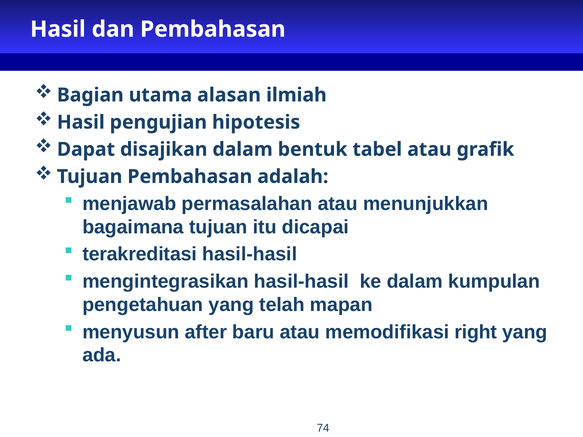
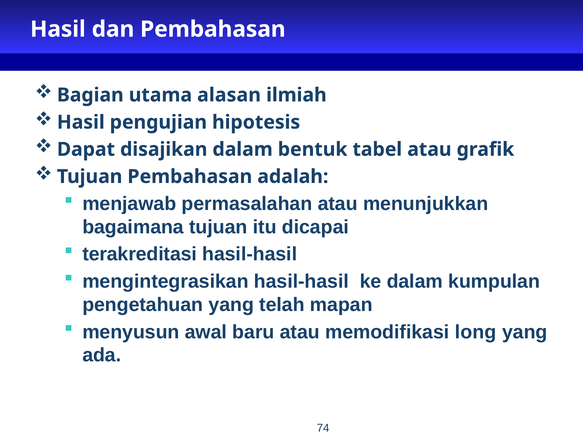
after: after -> awal
right: right -> long
